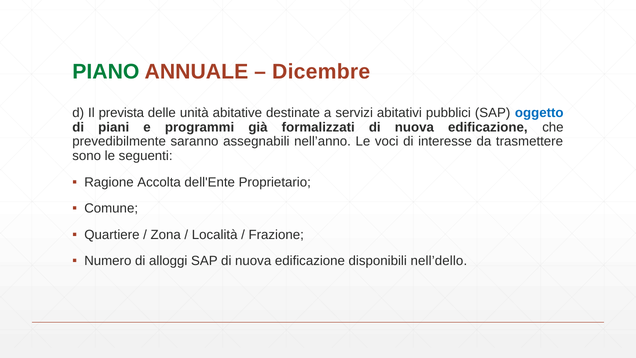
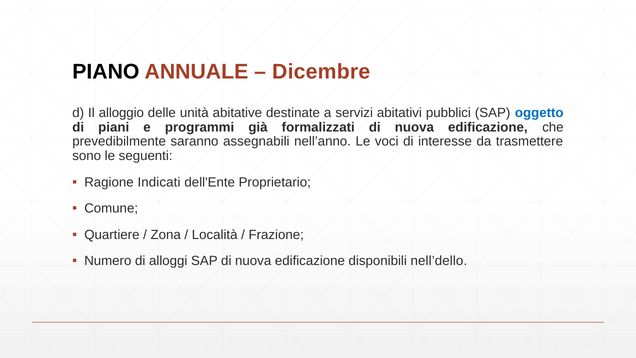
PIANO colour: green -> black
prevista: prevista -> alloggio
Accolta: Accolta -> Indicati
